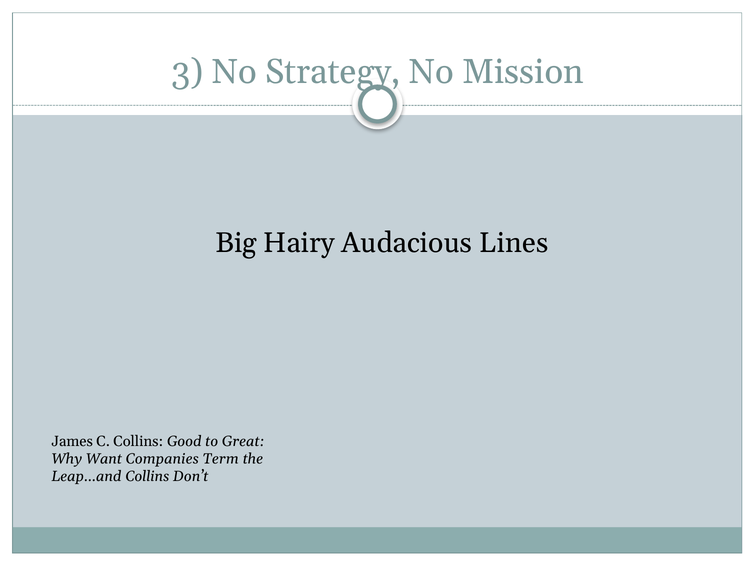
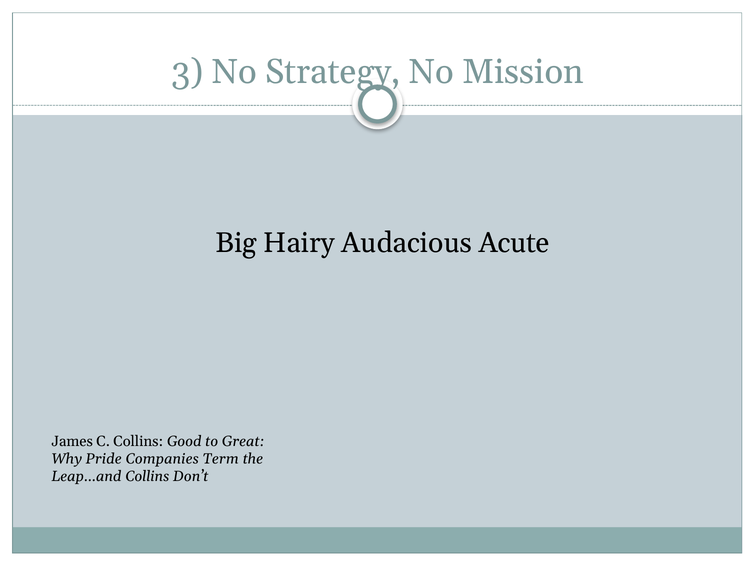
Lines: Lines -> Acute
Want: Want -> Pride
